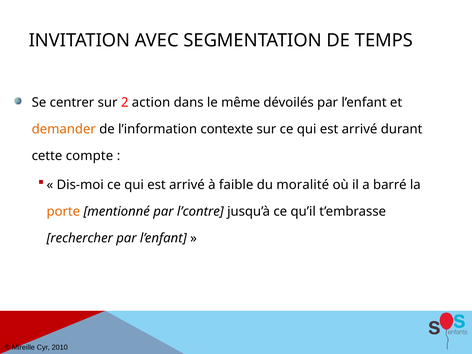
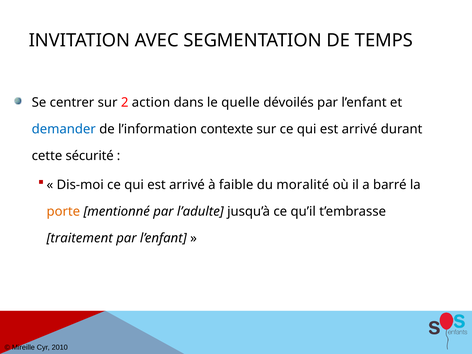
même: même -> quelle
demander colour: orange -> blue
compte: compte -> sécurité
l’contre: l’contre -> l’adulte
rechercher: rechercher -> traitement
